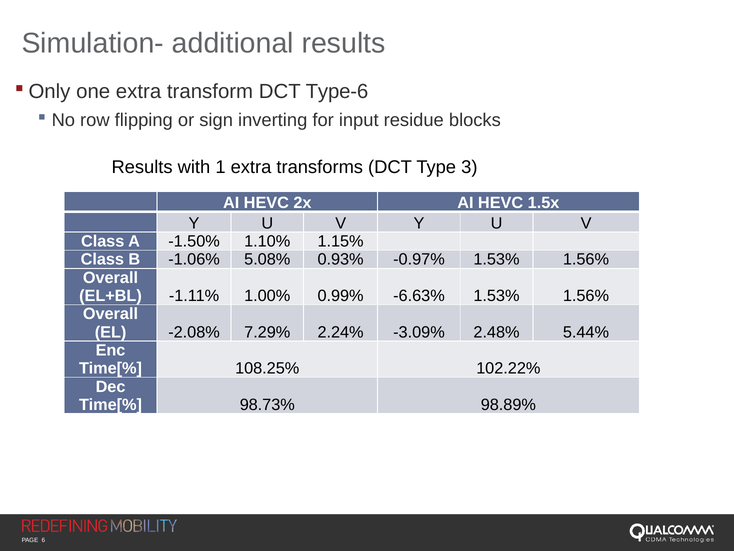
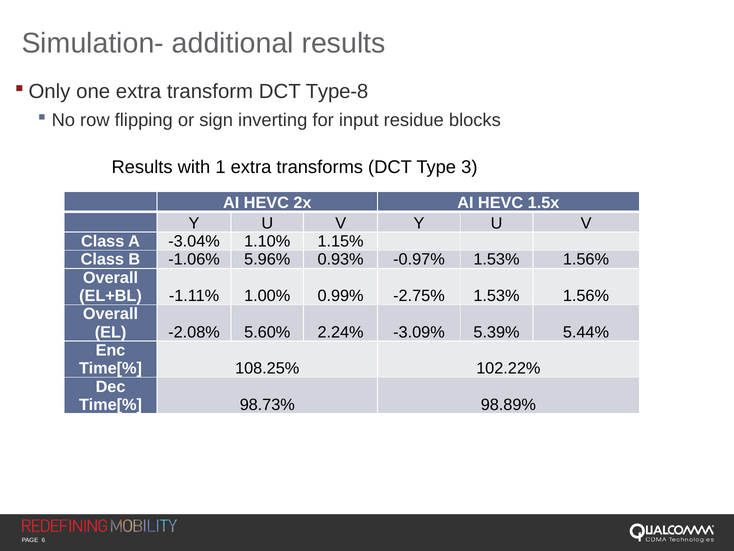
Type-6: Type-6 -> Type-8
-1.50%: -1.50% -> -3.04%
5.08%: 5.08% -> 5.96%
-6.63%: -6.63% -> -2.75%
7.29%: 7.29% -> 5.60%
2.48%: 2.48% -> 5.39%
